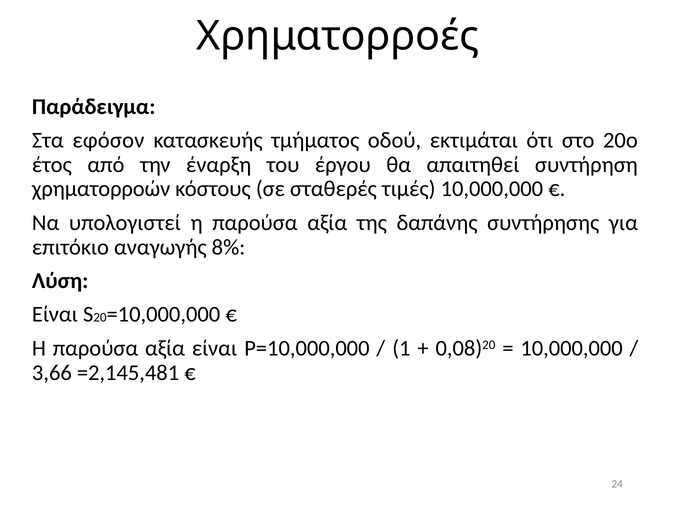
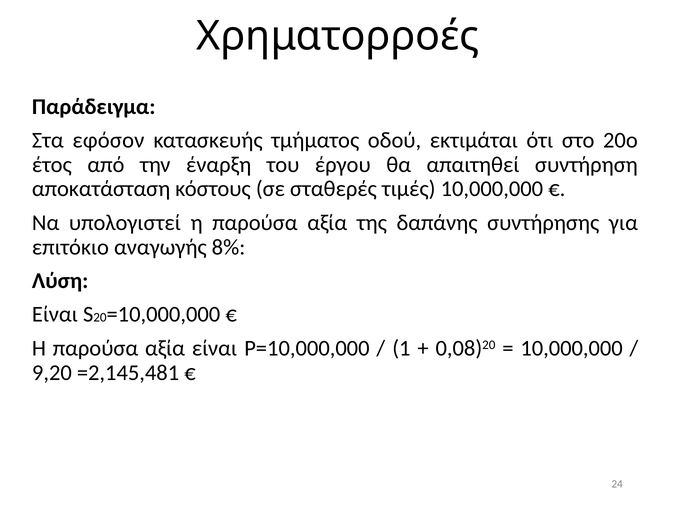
χρηματορροών: χρηματορροών -> αποκατάσταση
3,66: 3,66 -> 9,20
